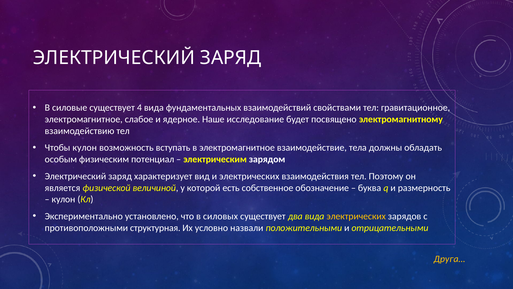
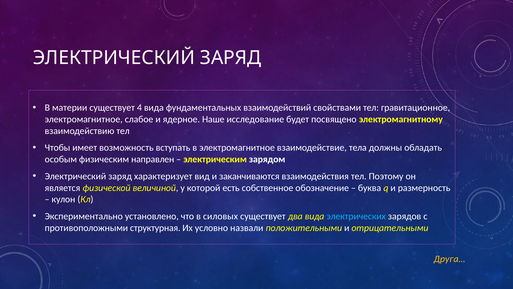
силовые: силовые -> материи
Чтобы кулон: кулон -> имеет
потенциал: потенциал -> направлен
и электрических: электрических -> заканчиваются
электрических at (356, 216) colour: yellow -> light blue
